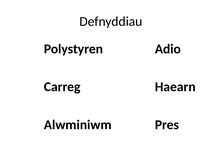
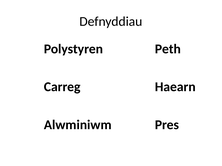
Adio: Adio -> Peth
